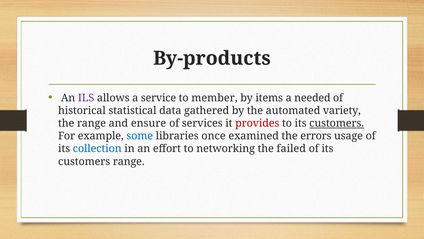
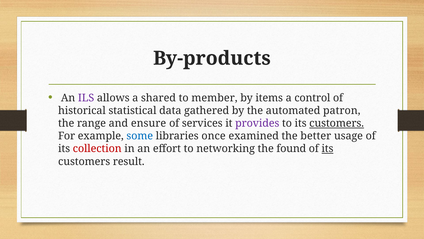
service: service -> shared
needed: needed -> control
variety: variety -> patron
provides colour: red -> purple
errors: errors -> better
collection colour: blue -> red
failed: failed -> found
its at (327, 149) underline: none -> present
customers range: range -> result
